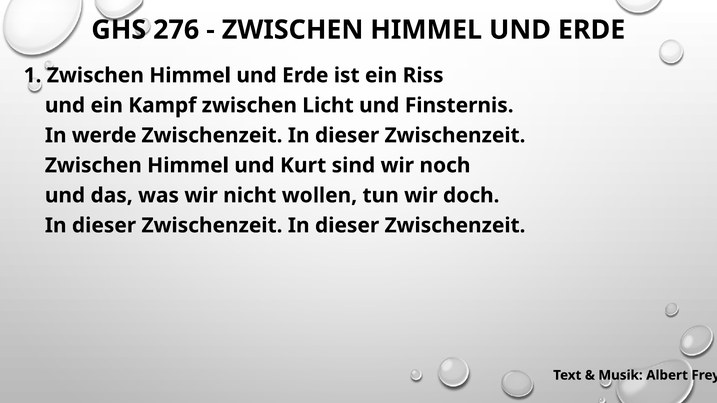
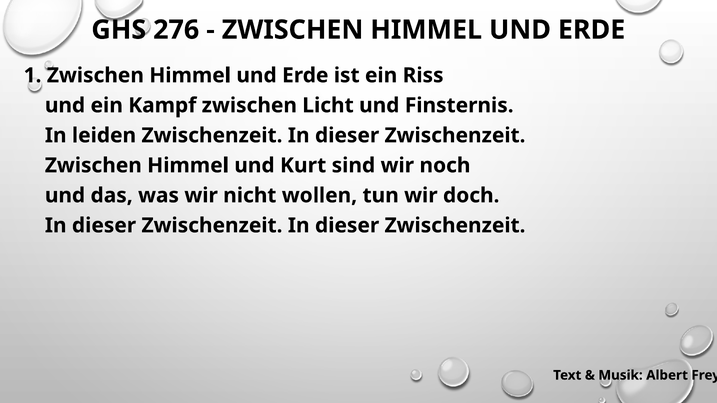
werde: werde -> leiden
